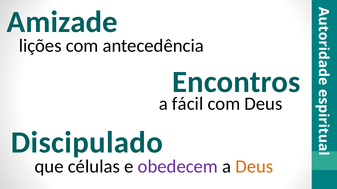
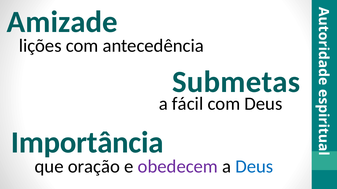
Encontros: Encontros -> Submetas
Discipulado: Discipulado -> Importância
células: células -> oração
Deus at (254, 167) colour: orange -> blue
